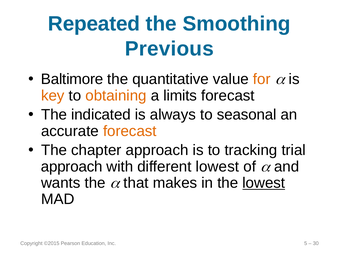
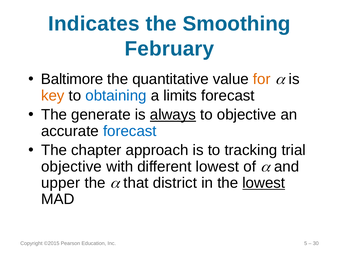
Repeated: Repeated -> Indicates
Previous: Previous -> February
obtaining colour: orange -> blue
indicated: indicated -> generate
always underline: none -> present
to seasonal: seasonal -> objective
forecast at (130, 131) colour: orange -> blue
approach at (72, 166): approach -> objective
wants: wants -> upper
makes: makes -> district
